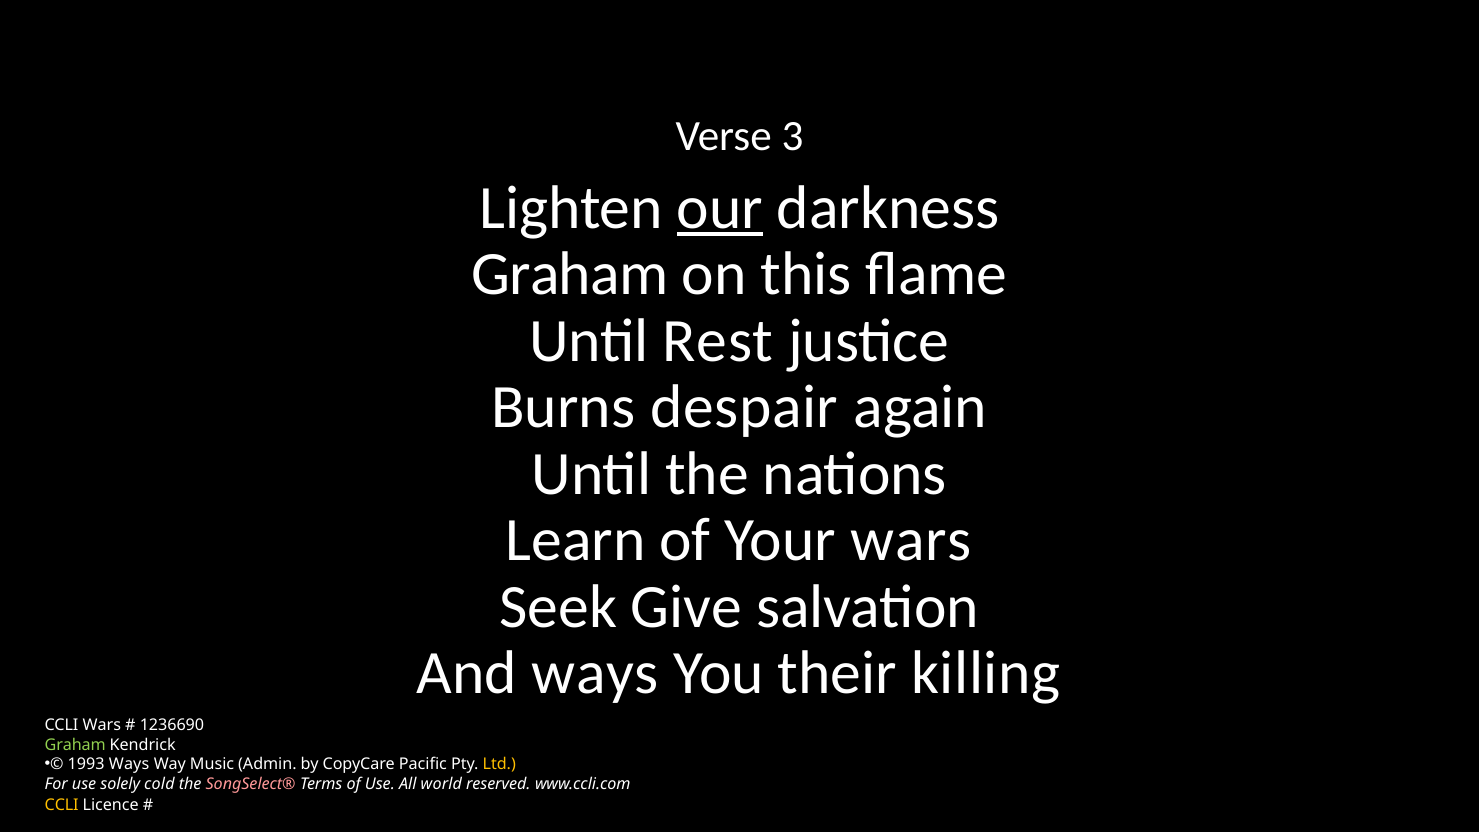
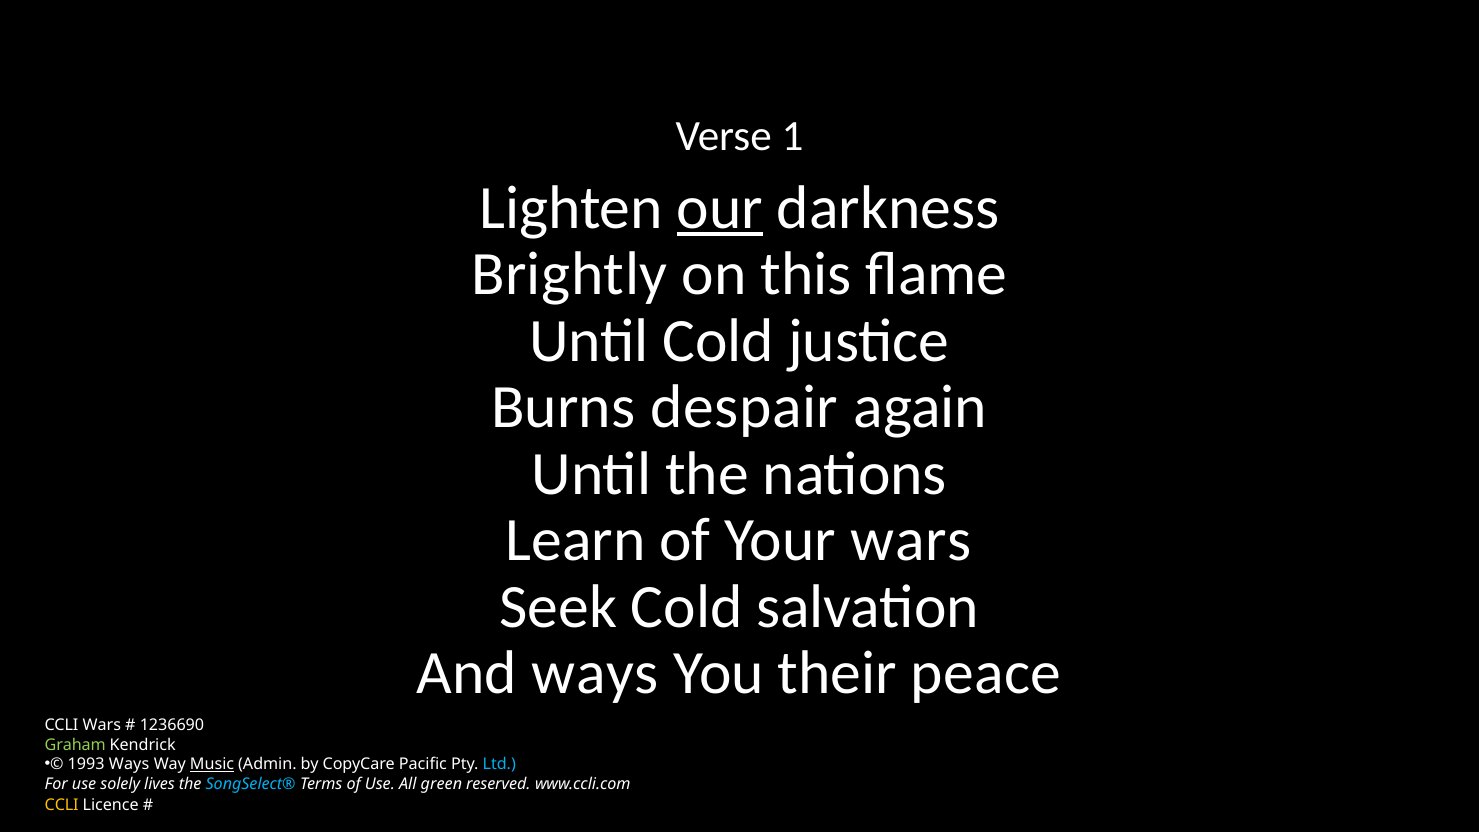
3: 3 -> 1
Graham at (570, 274): Graham -> Brightly
Until Rest: Rest -> Cold
Seek Give: Give -> Cold
killing: killing -> peace
Music underline: none -> present
Ltd colour: yellow -> light blue
cold: cold -> lives
SongSelect® colour: pink -> light blue
world: world -> green
